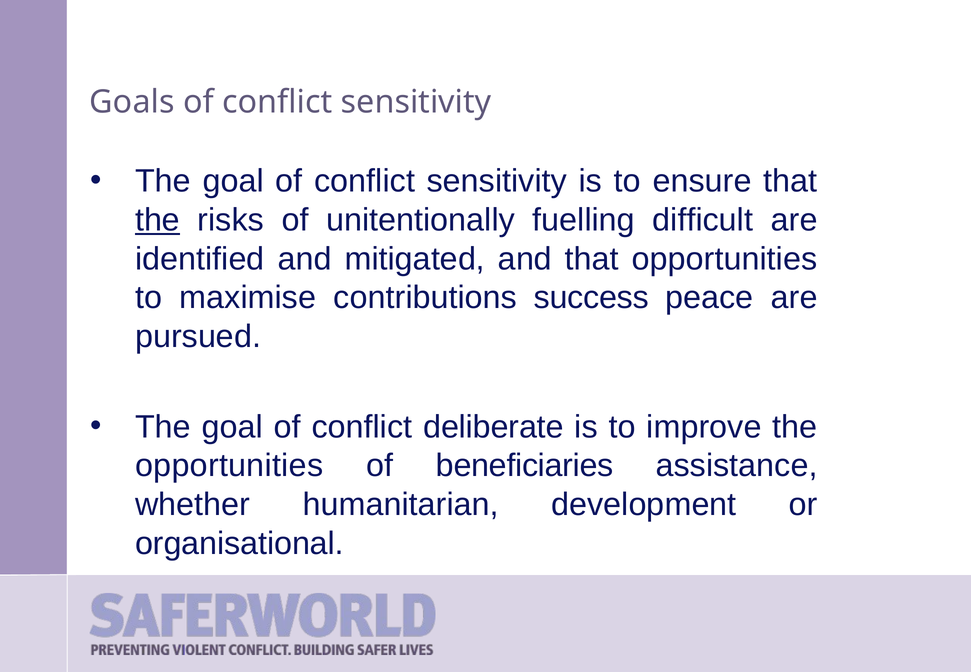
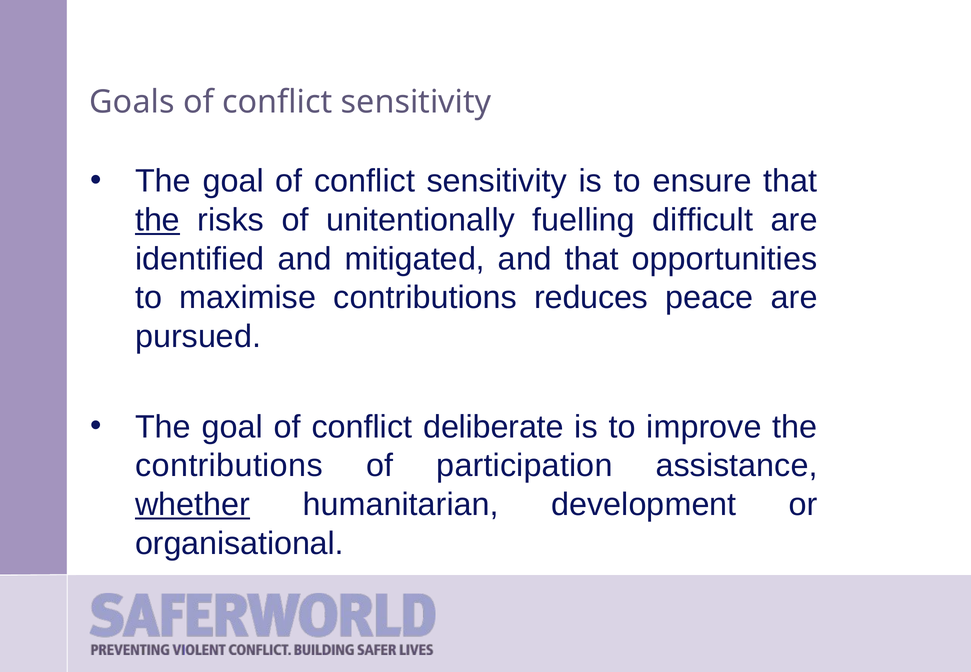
success: success -> reduces
opportunities at (229, 466): opportunities -> contributions
beneficiaries: beneficiaries -> participation
whether underline: none -> present
